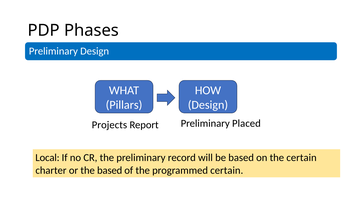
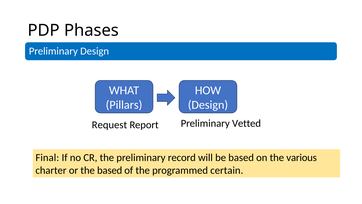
Projects: Projects -> Request
Placed: Placed -> Vetted
Local: Local -> Final
the certain: certain -> various
